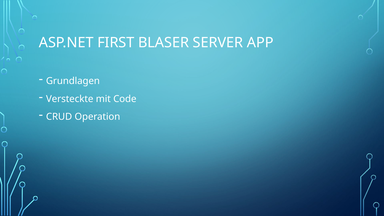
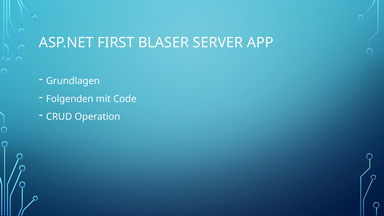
Versteckte: Versteckte -> Folgenden
